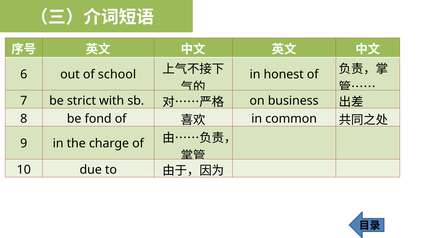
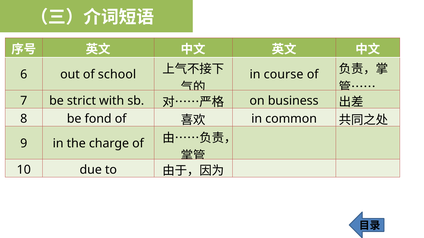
honest: honest -> course
